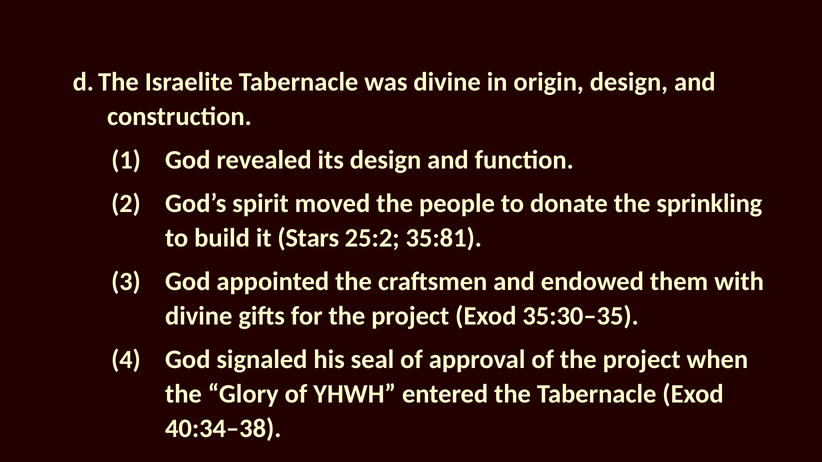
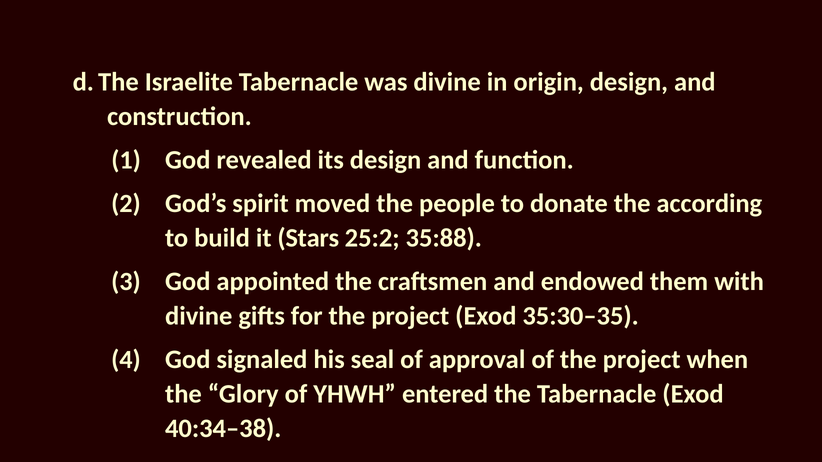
sprinkling: sprinkling -> according
35:81: 35:81 -> 35:88
